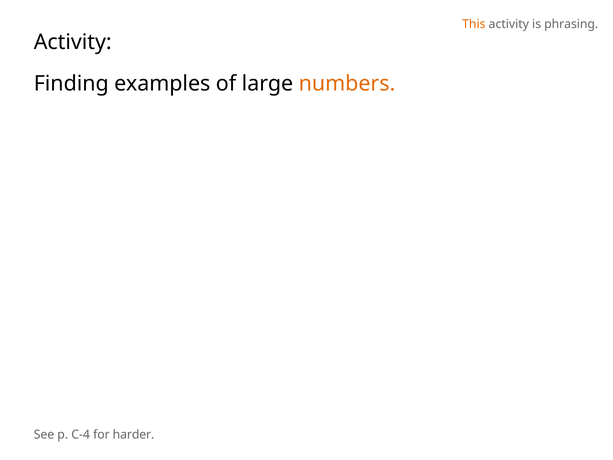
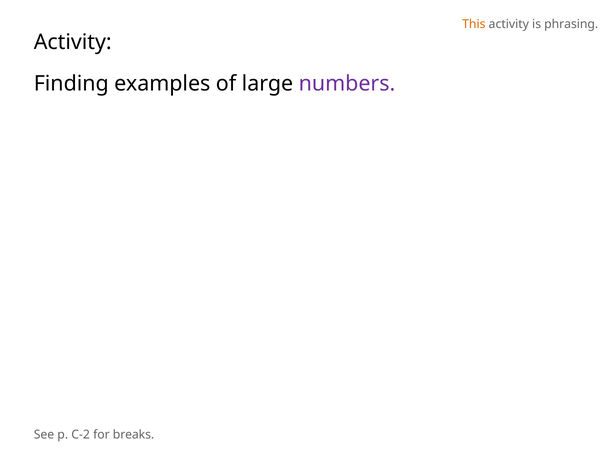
numbers colour: orange -> purple
C-4: C-4 -> C-2
harder: harder -> breaks
